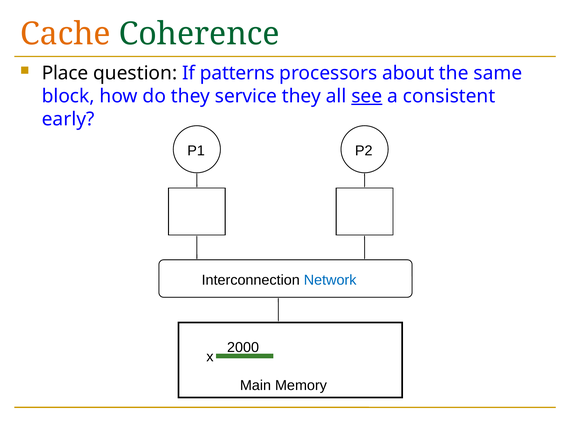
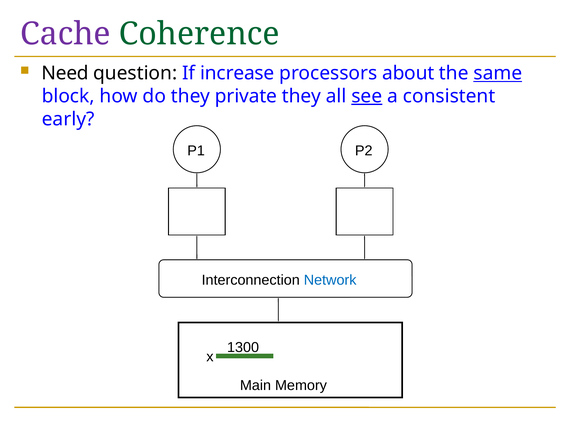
Cache colour: orange -> purple
Place: Place -> Need
patterns: patterns -> increase
same underline: none -> present
service: service -> private
2000: 2000 -> 1300
